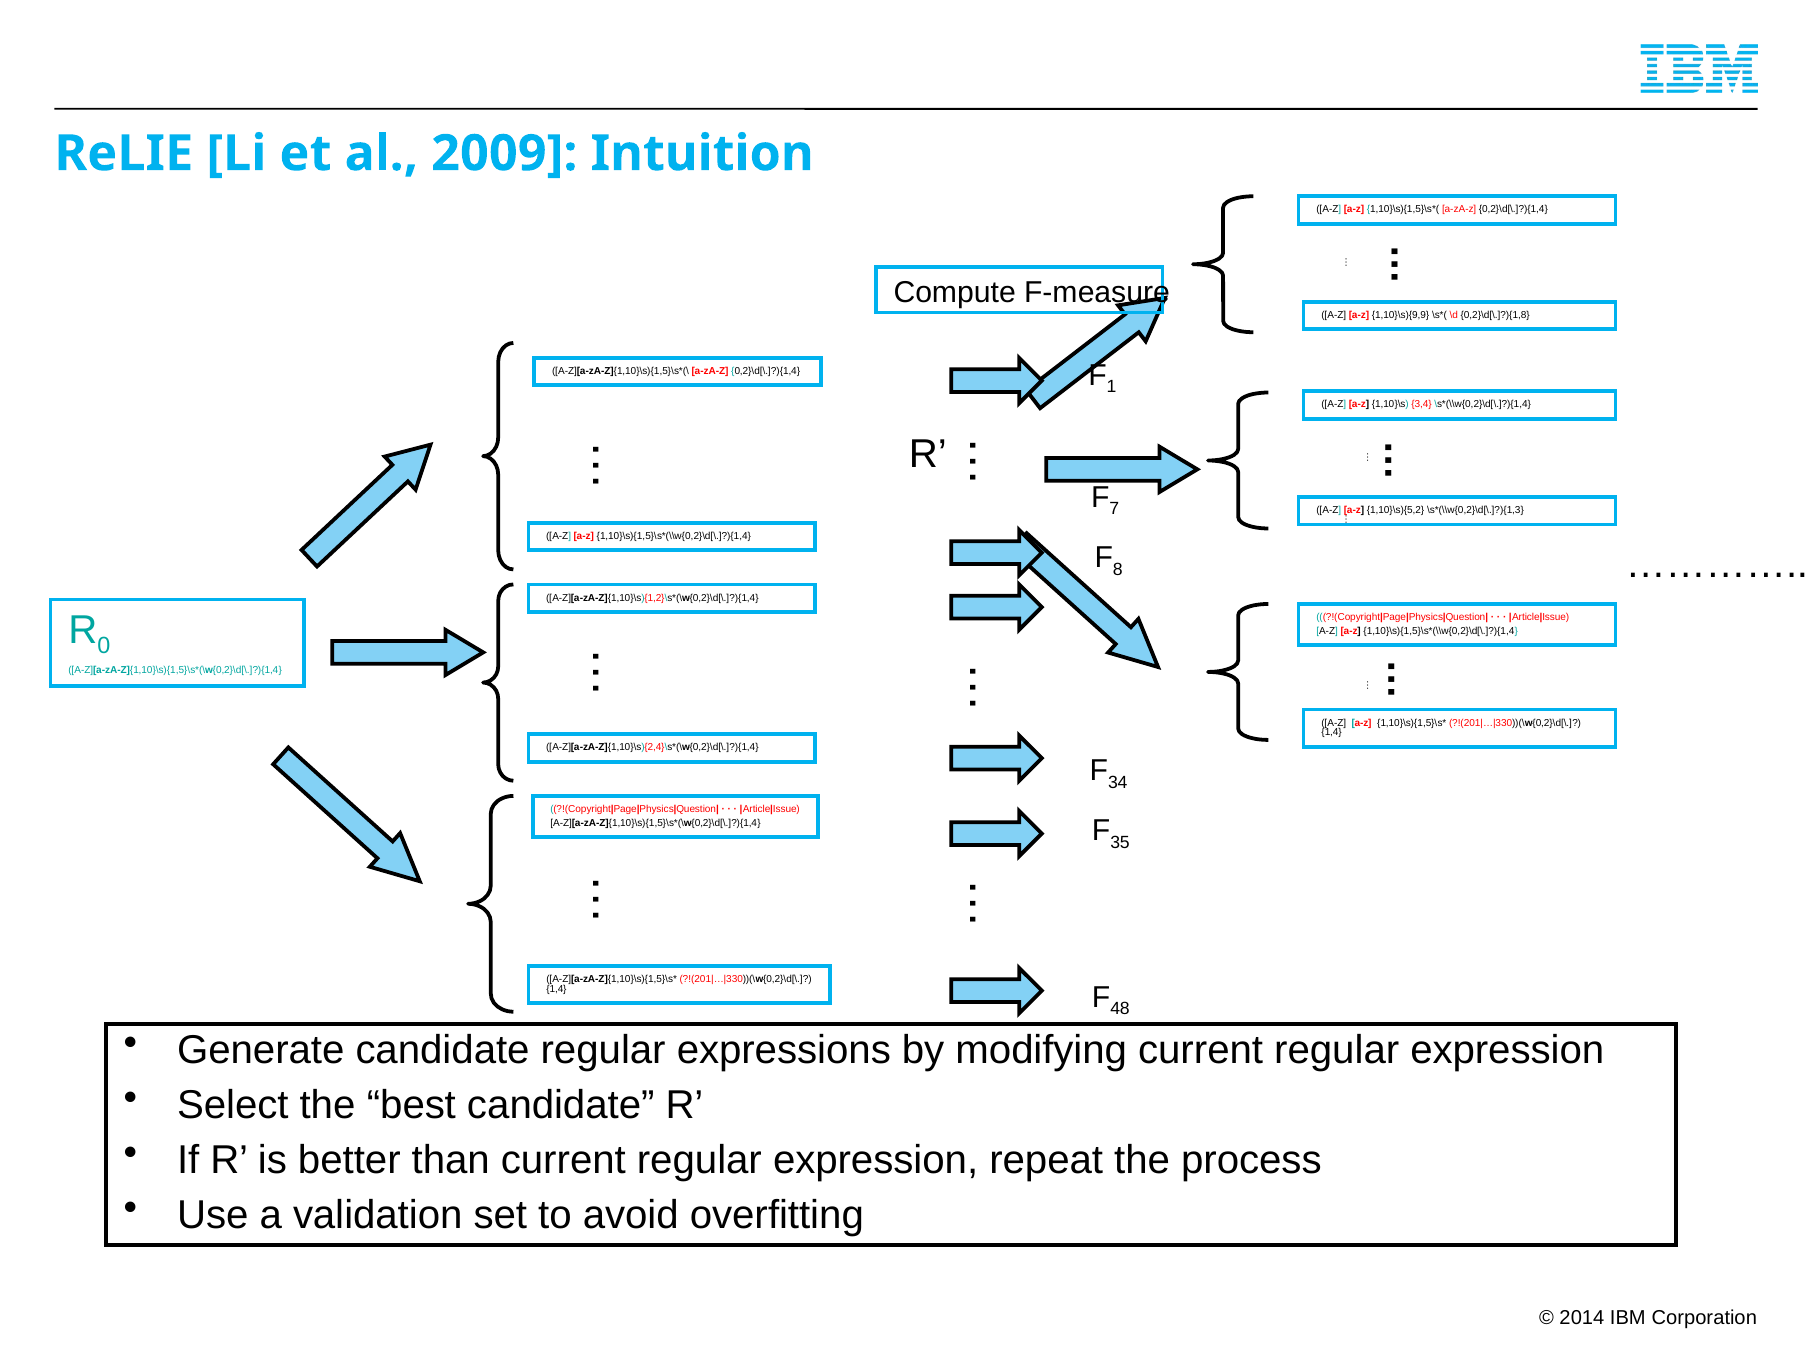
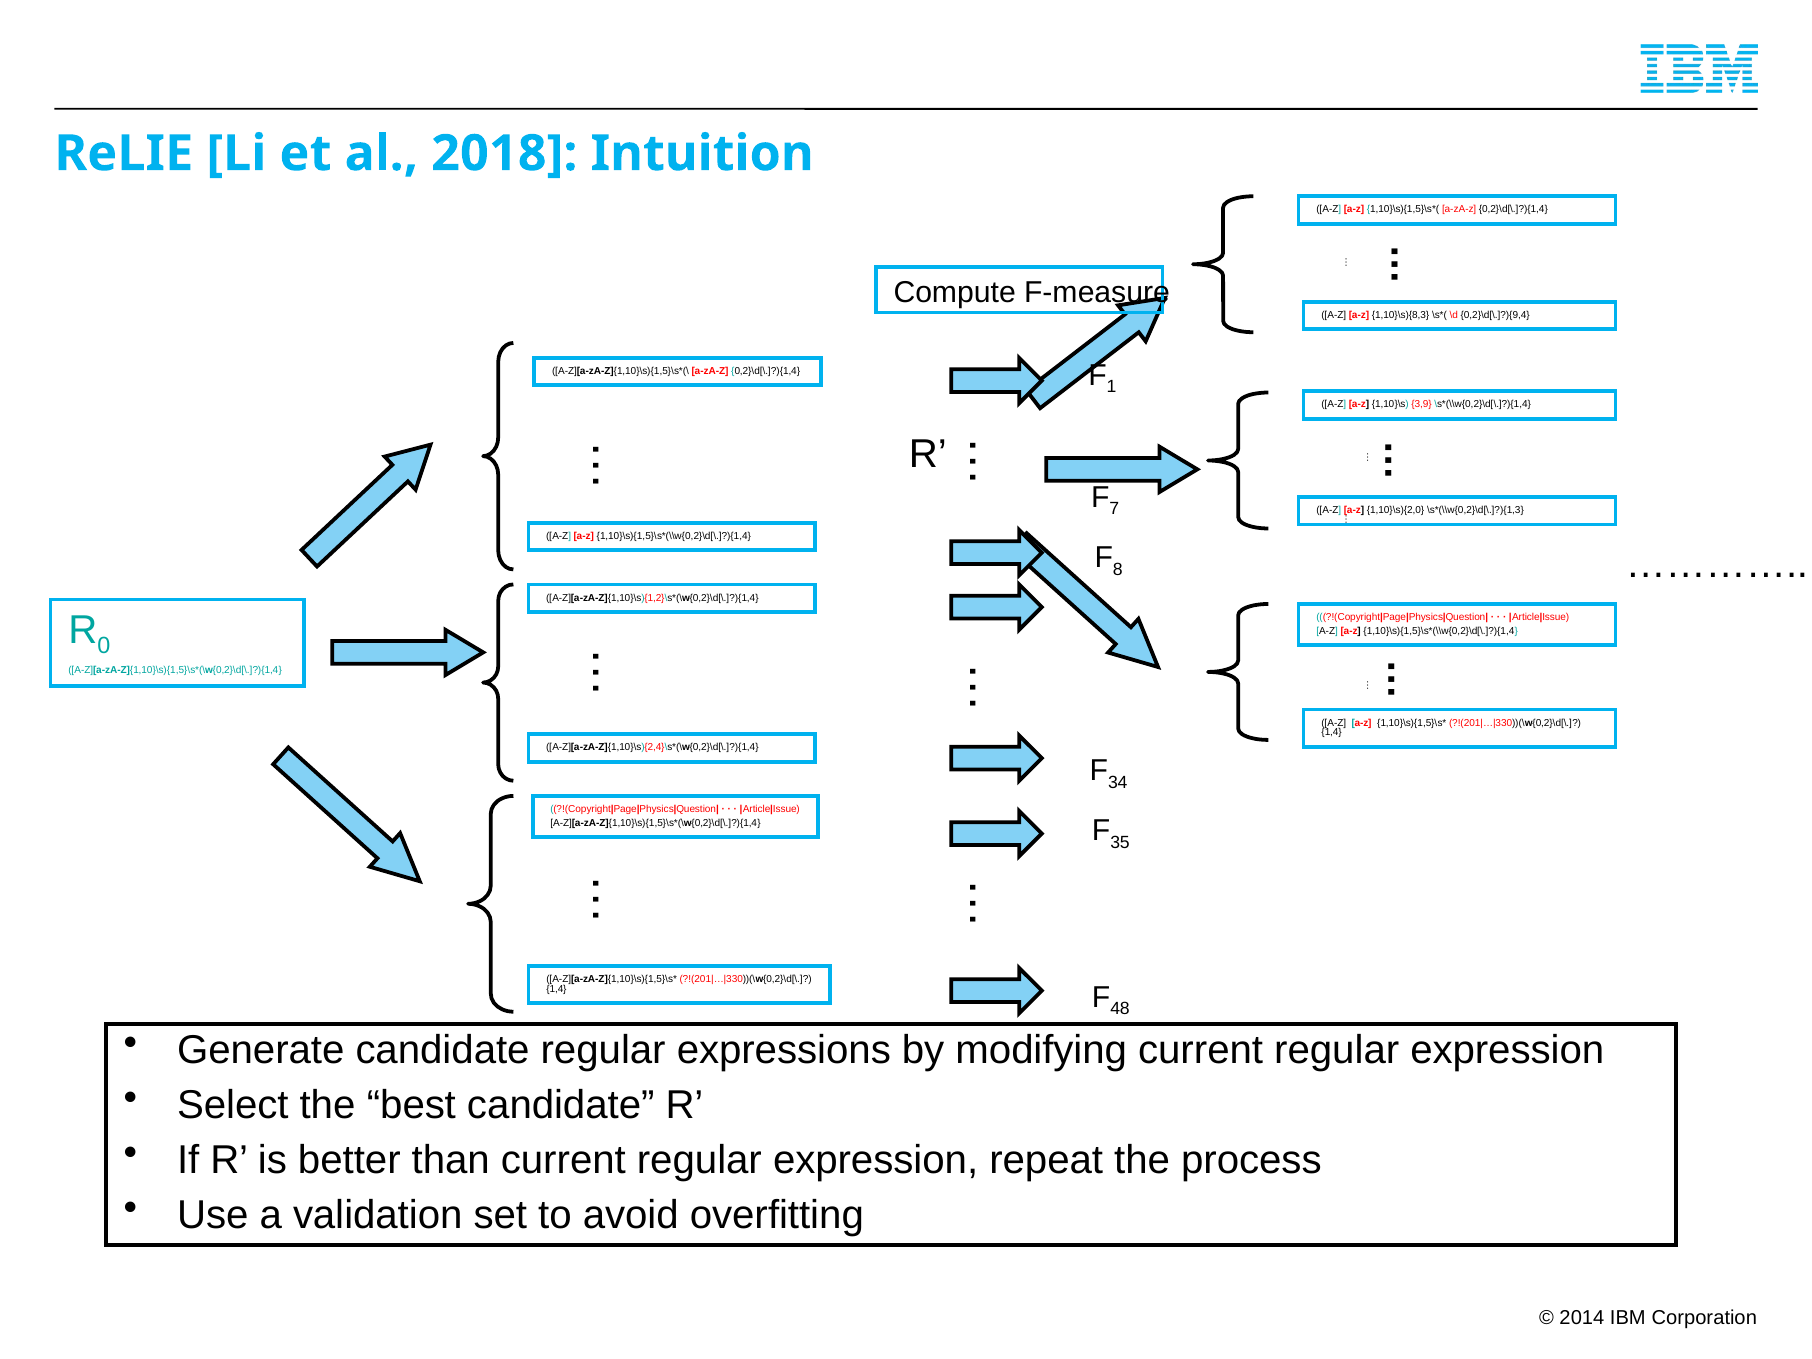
2009: 2009 -> 2018
1,10}\s){9,9: 1,10}\s){9,9 -> 1,10}\s){8,3
0,2}\d[\.]?){1,8: 0,2}\d[\.]?){1,8 -> 0,2}\d[\.]?){9,4
3,4: 3,4 -> 3,9
1,10}\s){5,2: 1,10}\s){5,2 -> 1,10}\s){2,0
